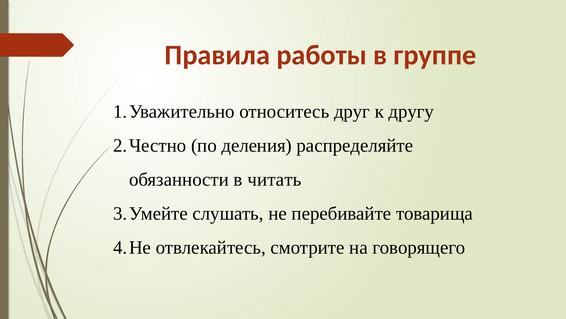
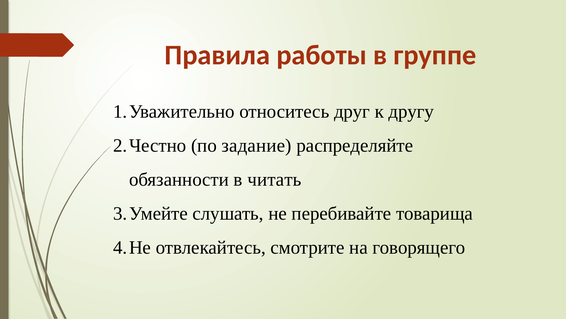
деления: деления -> задание
